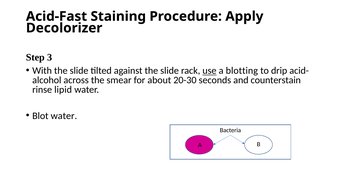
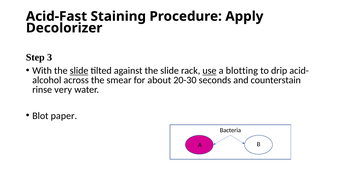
slide at (79, 71) underline: none -> present
lipid: lipid -> very
Blot water: water -> paper
